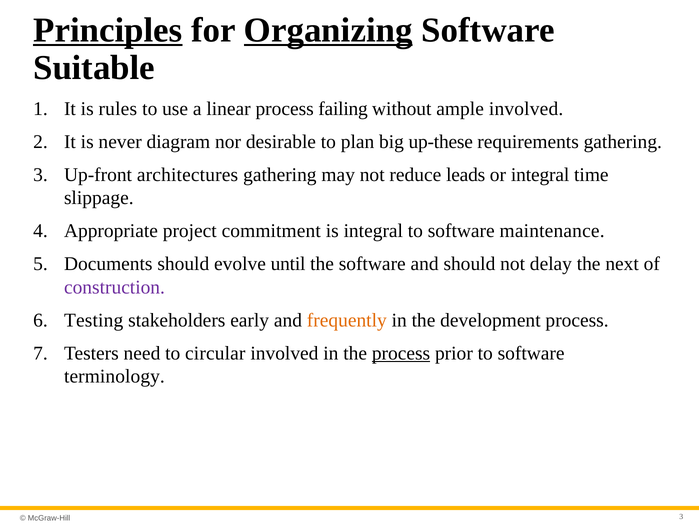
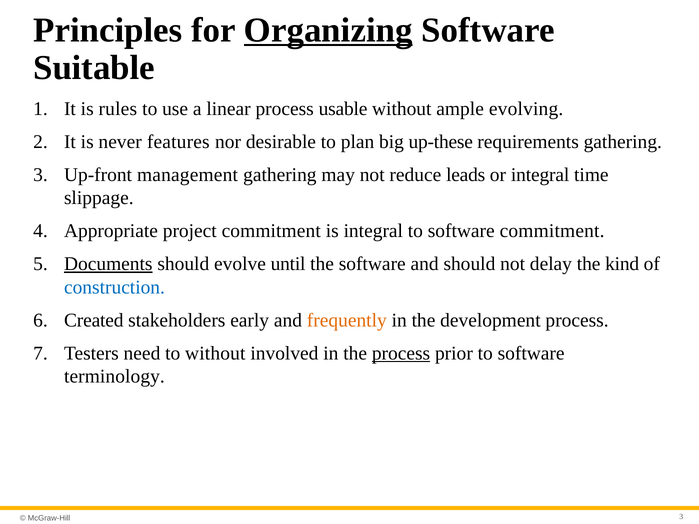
Principles underline: present -> none
failing: failing -> usable
ample involved: involved -> evolving
diagram: diagram -> features
architectures: architectures -> management
software maintenance: maintenance -> commitment
Documents underline: none -> present
next: next -> kind
construction colour: purple -> blue
Testing: Testing -> Created
to circular: circular -> without
